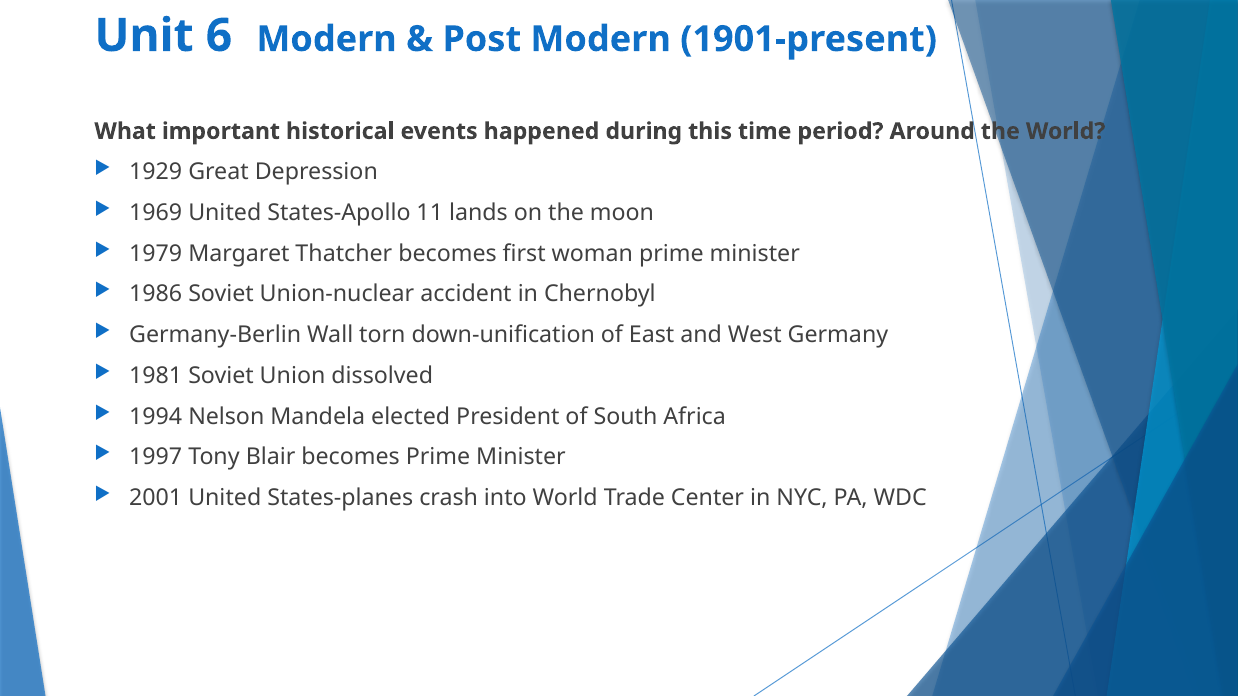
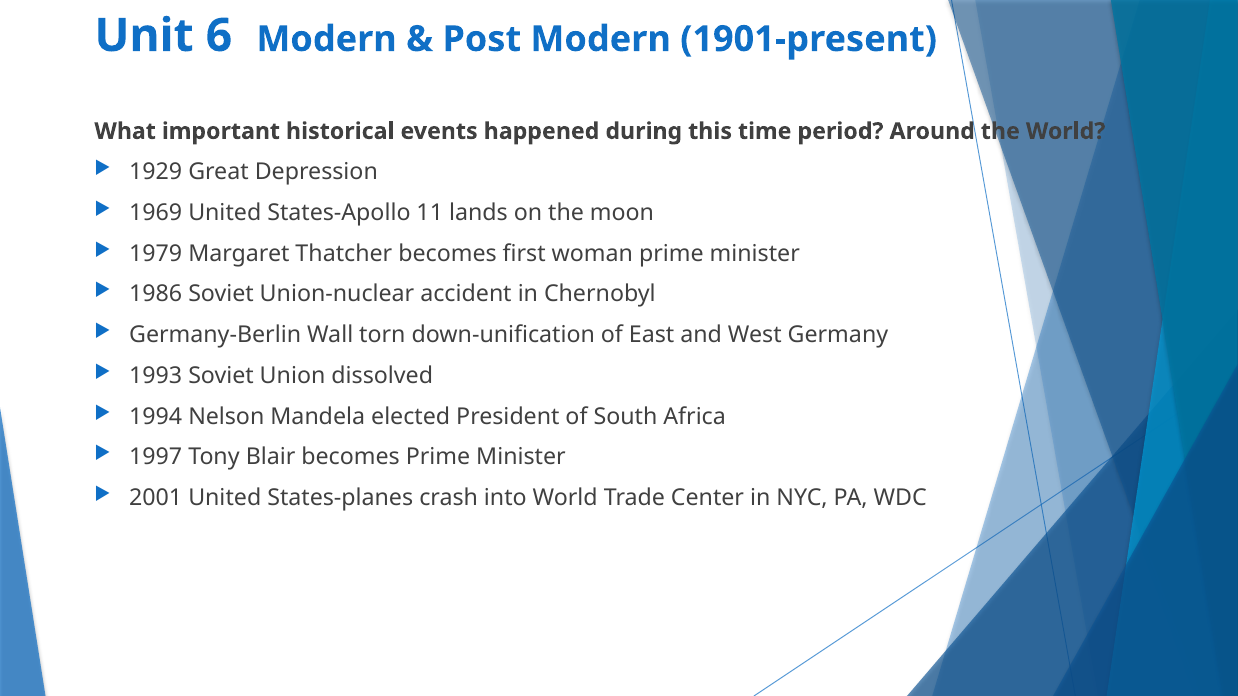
1981: 1981 -> 1993
